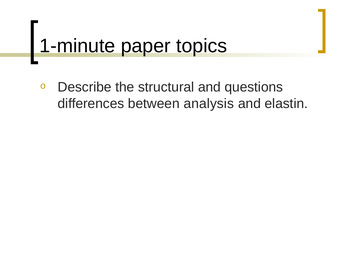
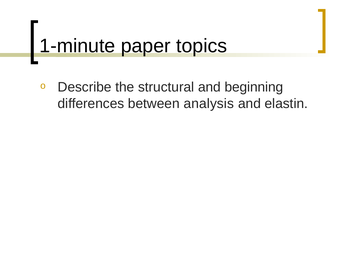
questions: questions -> beginning
